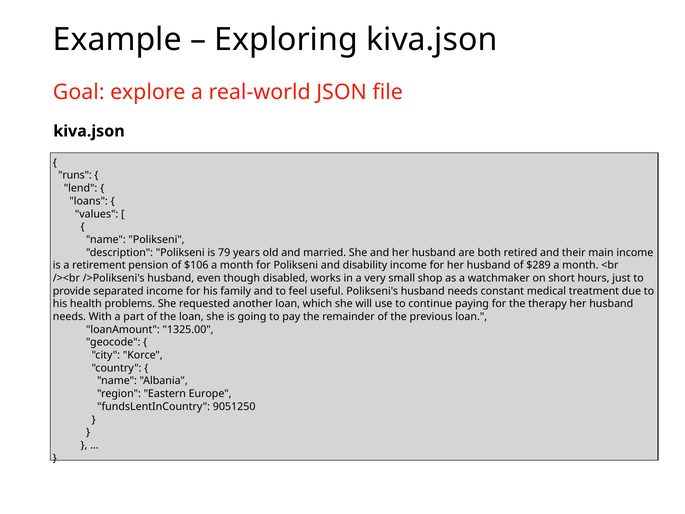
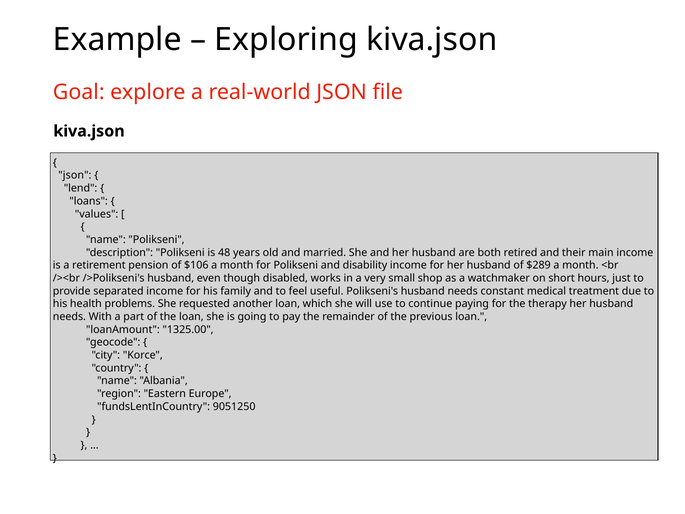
runs at (75, 175): runs -> json
79: 79 -> 48
